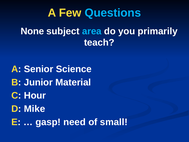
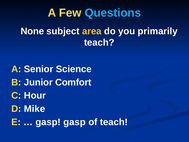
area colour: light blue -> yellow
Material: Material -> Comfort
gasp need: need -> gasp
of small: small -> teach
